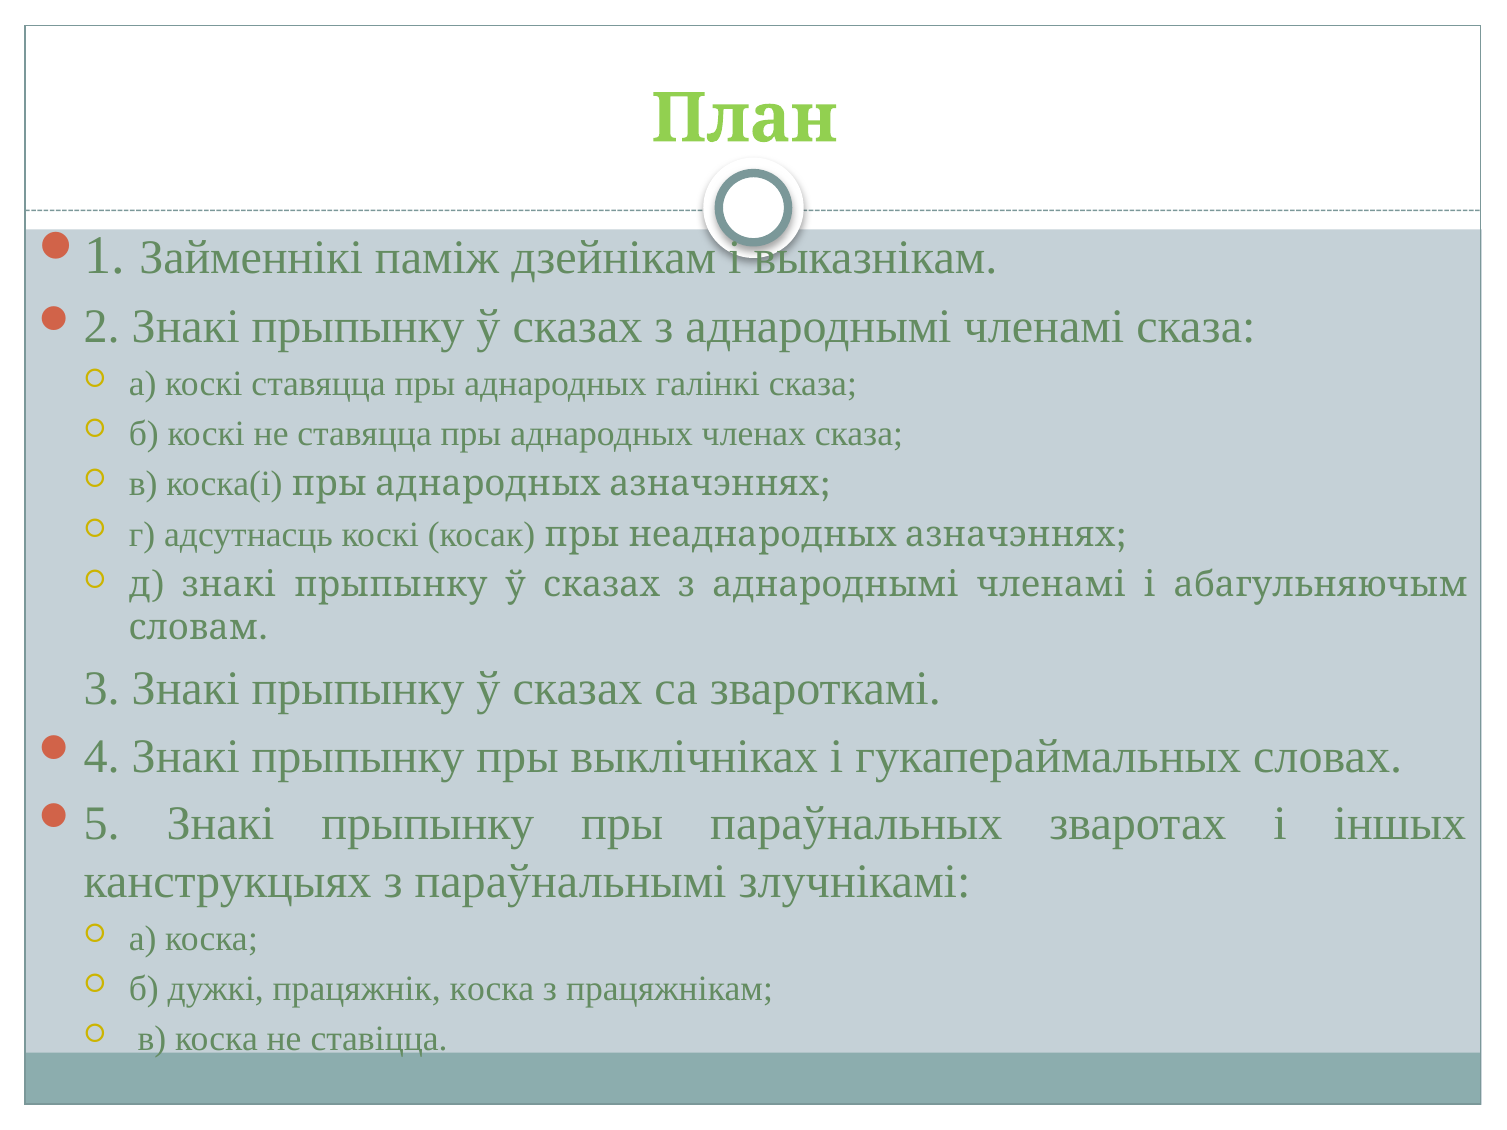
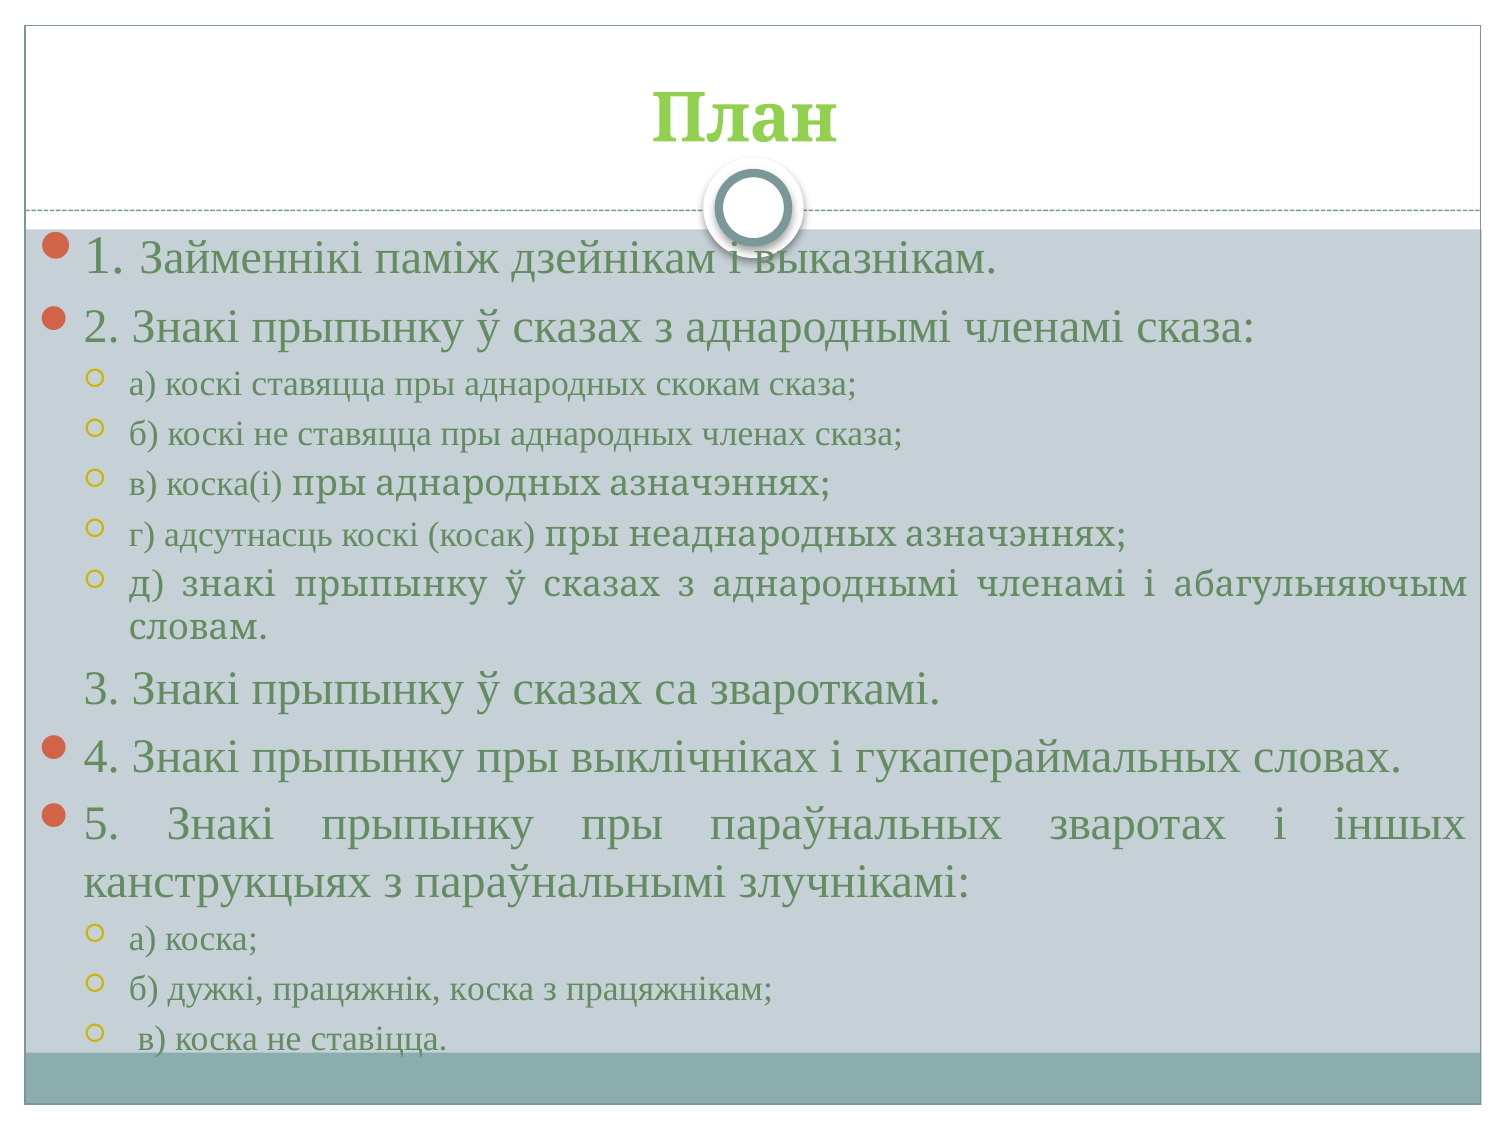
галінкі: галінкі -> скокам
